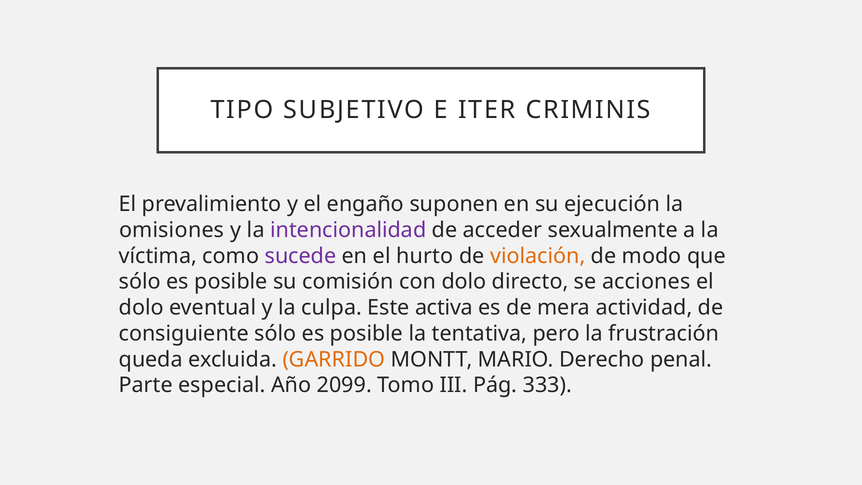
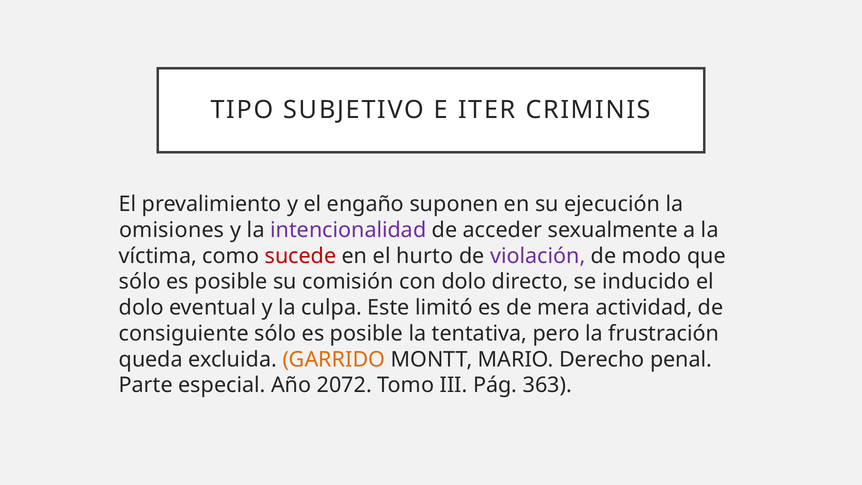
sucede colour: purple -> red
violación colour: orange -> purple
acciones: acciones -> inducido
activa: activa -> limitó
2099: 2099 -> 2072
333: 333 -> 363
